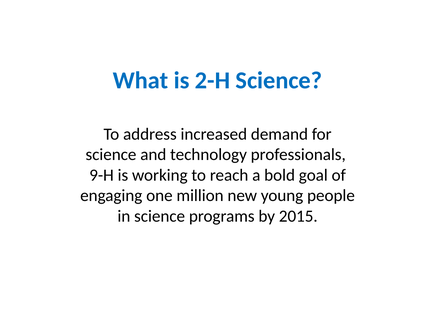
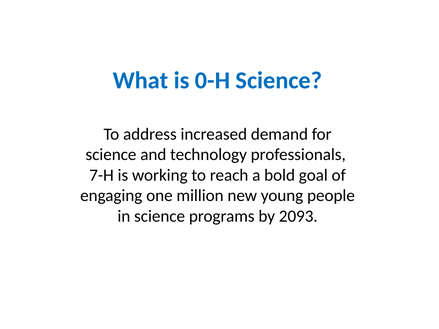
2-H: 2-H -> 0-H
9-H: 9-H -> 7-H
2015: 2015 -> 2093
